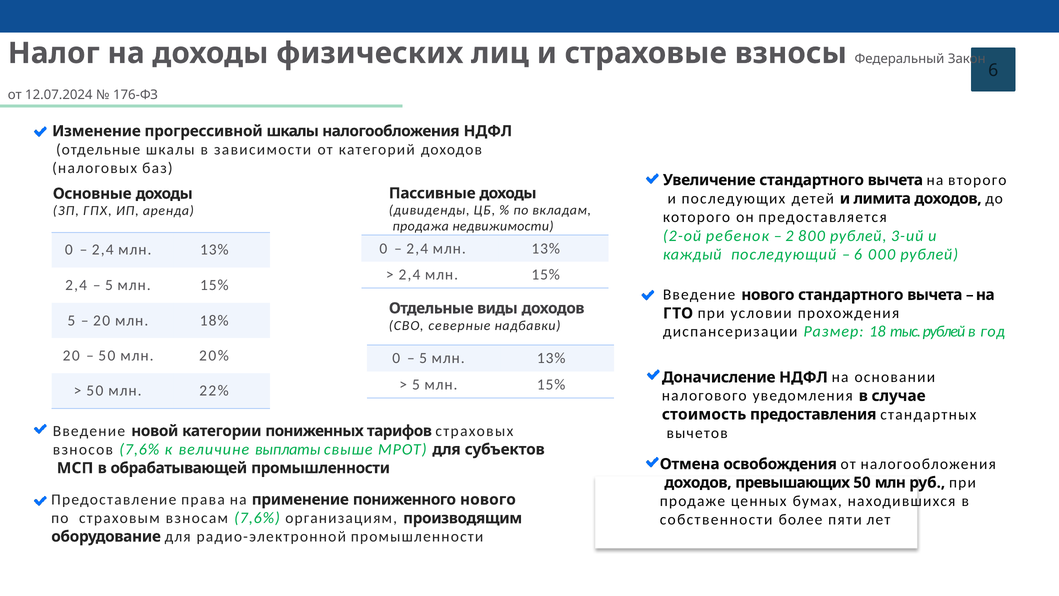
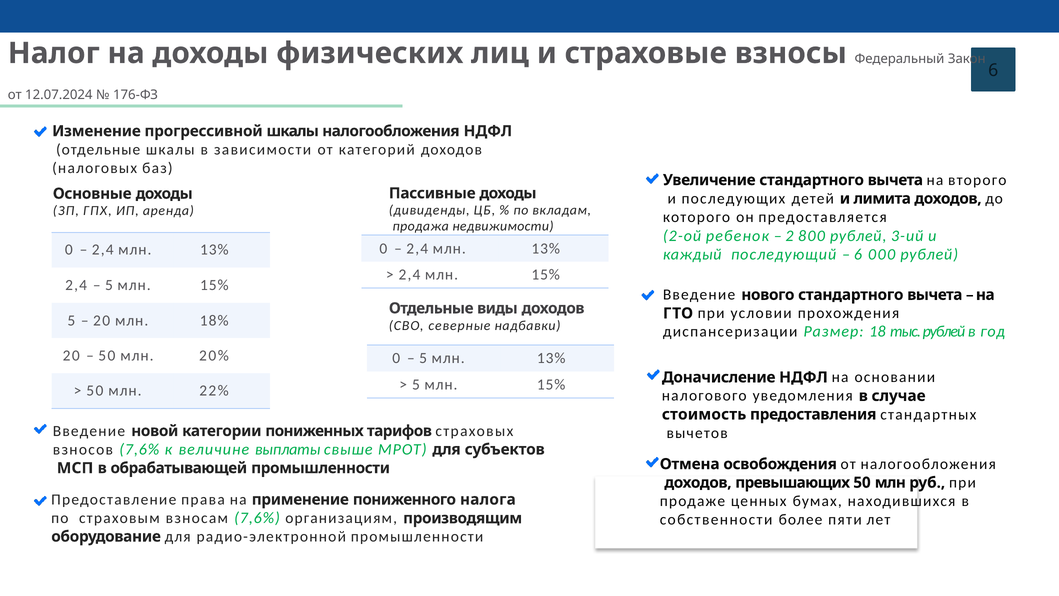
пониженного нового: нового -> налога
